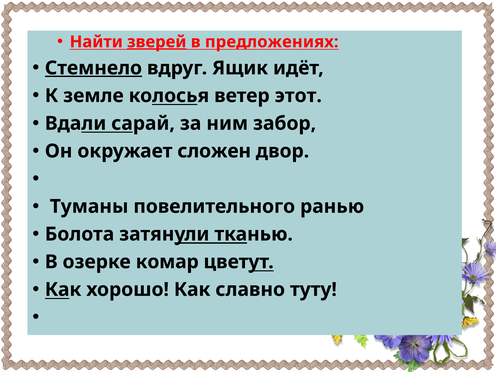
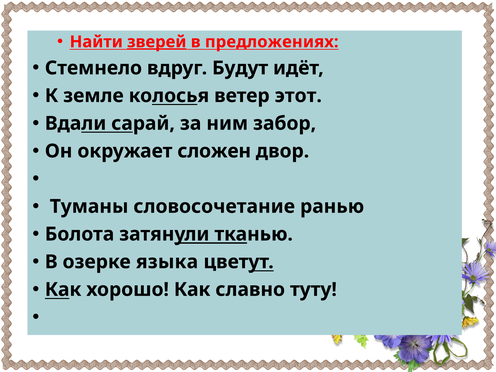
Стемнело underline: present -> none
Ящик: Ящик -> Будут
повелительного: повелительного -> словосочетание
комар: комар -> языка
